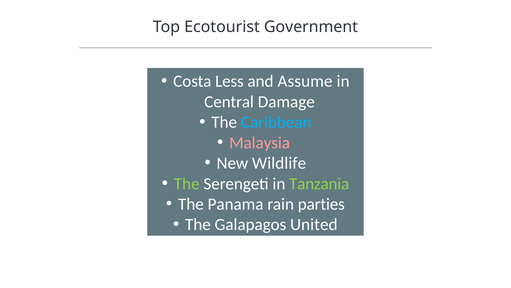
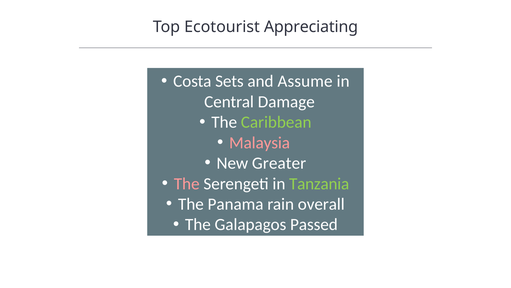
Government: Government -> Appreciating
Less: Less -> Sets
Caribbean colour: light blue -> light green
Wildlife: Wildlife -> Greater
The at (187, 183) colour: light green -> pink
parties: parties -> overall
United: United -> Passed
